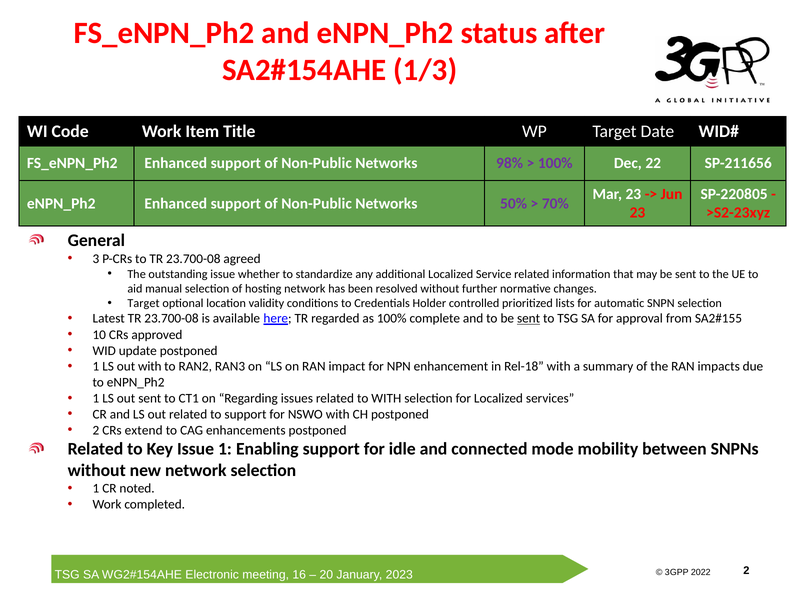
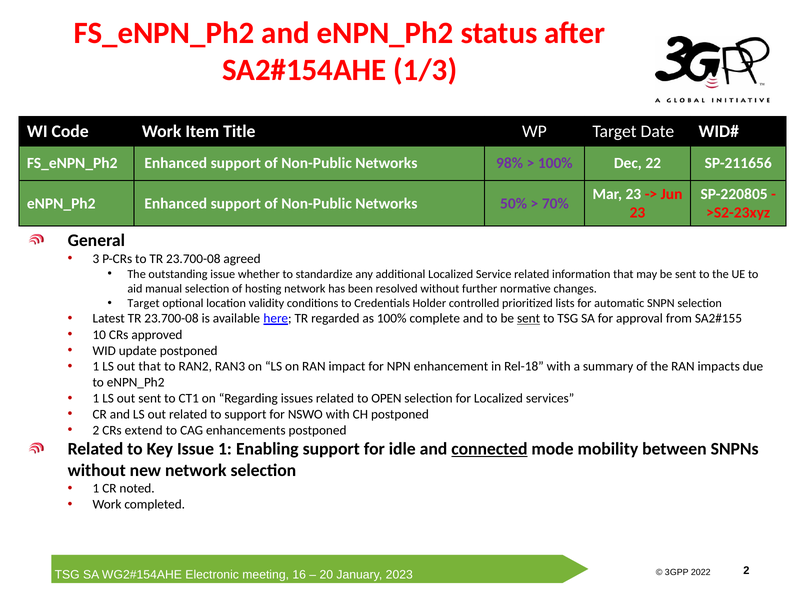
out with: with -> that
to WITH: WITH -> OPEN
connected underline: none -> present
